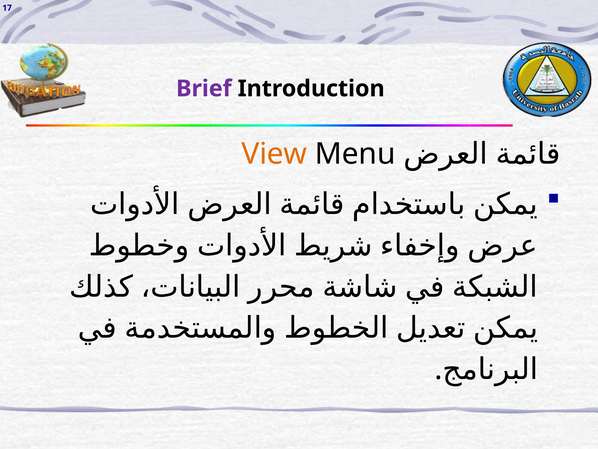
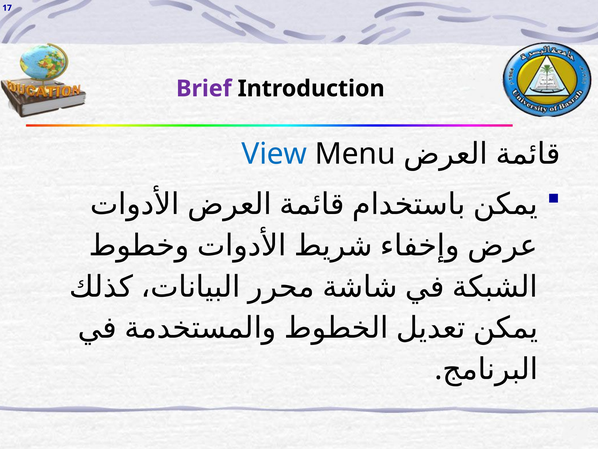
View colour: orange -> blue
